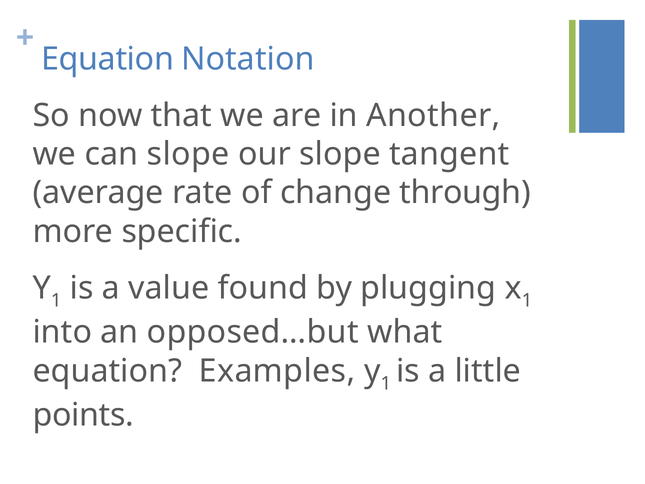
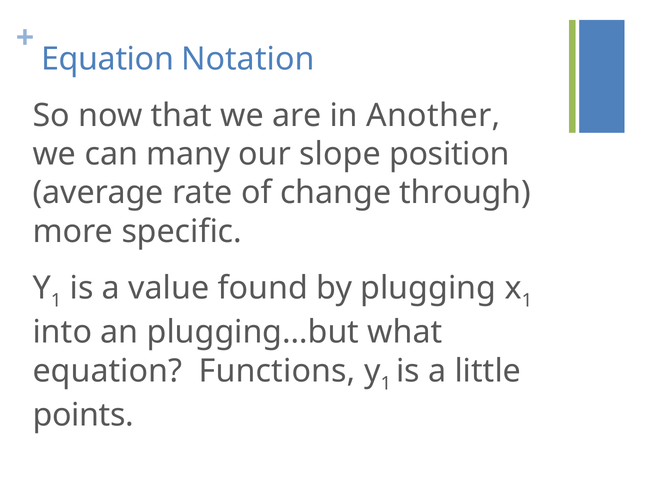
can slope: slope -> many
tangent: tangent -> position
opposed…but: opposed…but -> plugging…but
Examples: Examples -> Functions
